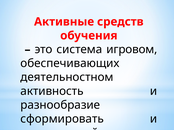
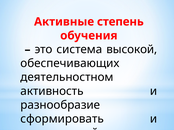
средств: средств -> степень
игровом: игровом -> высокой
